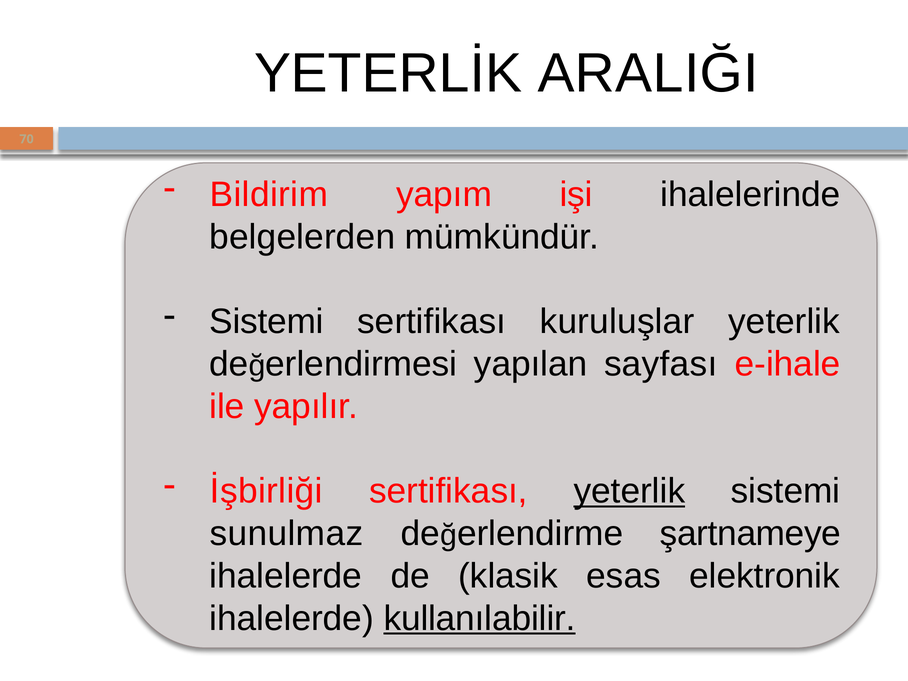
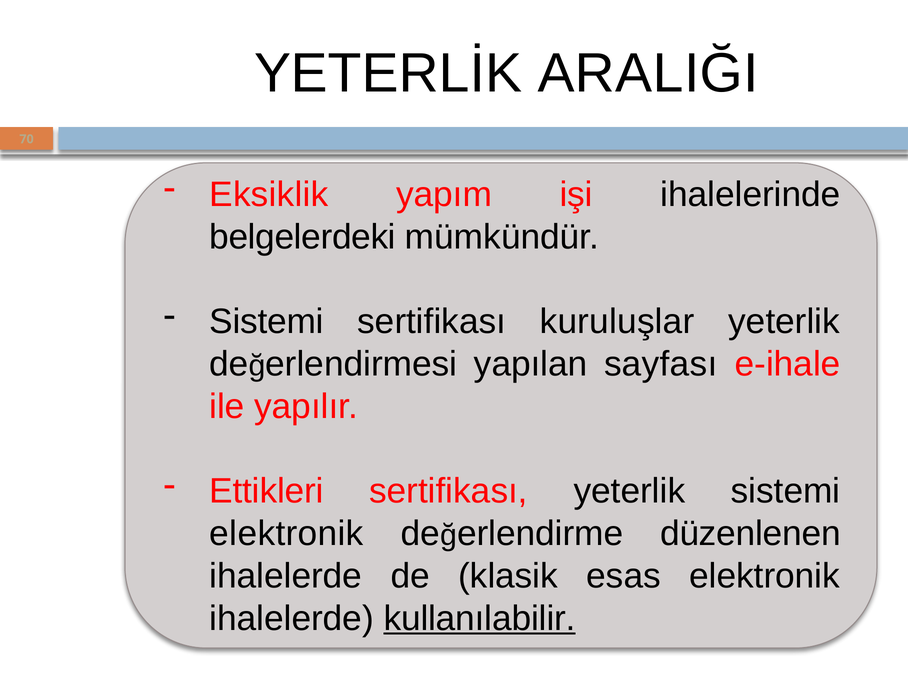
Bildirim: Bildirim -> Eksiklik
belgelerden: belgelerden -> belgelerdeki
İşbirliği: İşbirliği -> Ettikleri
yeterlik at (629, 491) underline: present -> none
sunulmaz at (287, 534): sunulmaz -> elektronik
şartnameye: şartnameye -> düzenlenen
